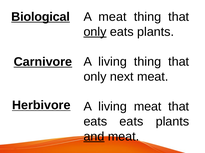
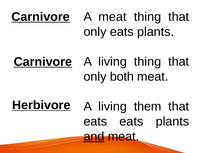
Biological at (41, 17): Biological -> Carnivore
only at (95, 32) underline: present -> none
next: next -> both
living meat: meat -> them
